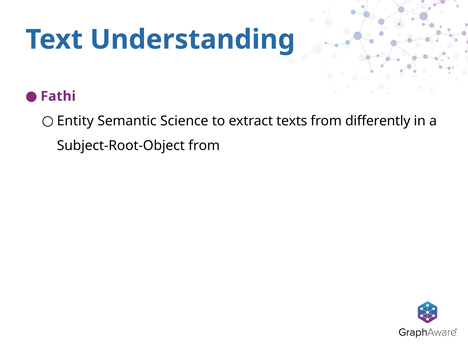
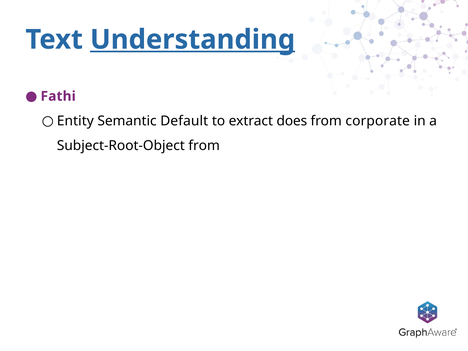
Understanding underline: none -> present
Science: Science -> Default
texts: texts -> does
differently: differently -> corporate
